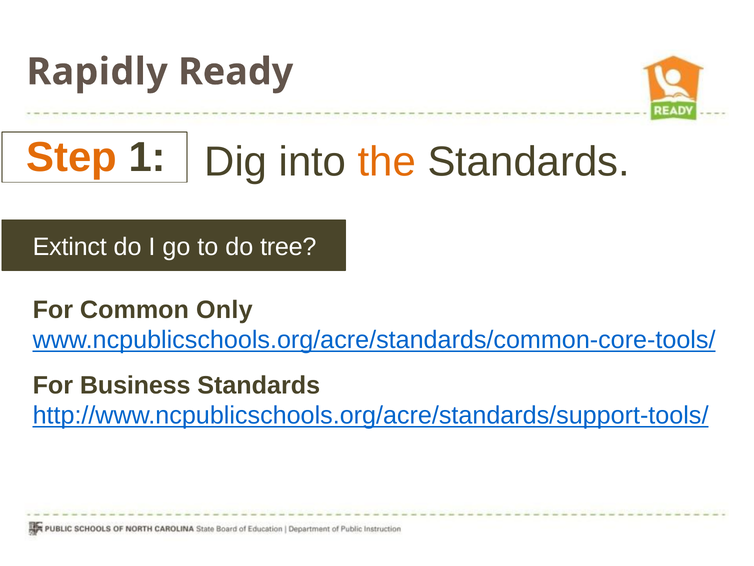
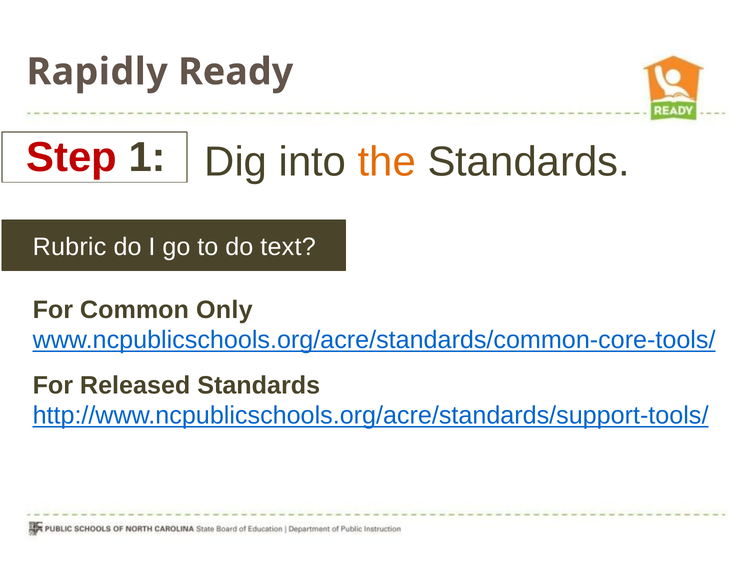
Step colour: orange -> red
Extinct: Extinct -> Rubric
tree: tree -> text
Business: Business -> Released
